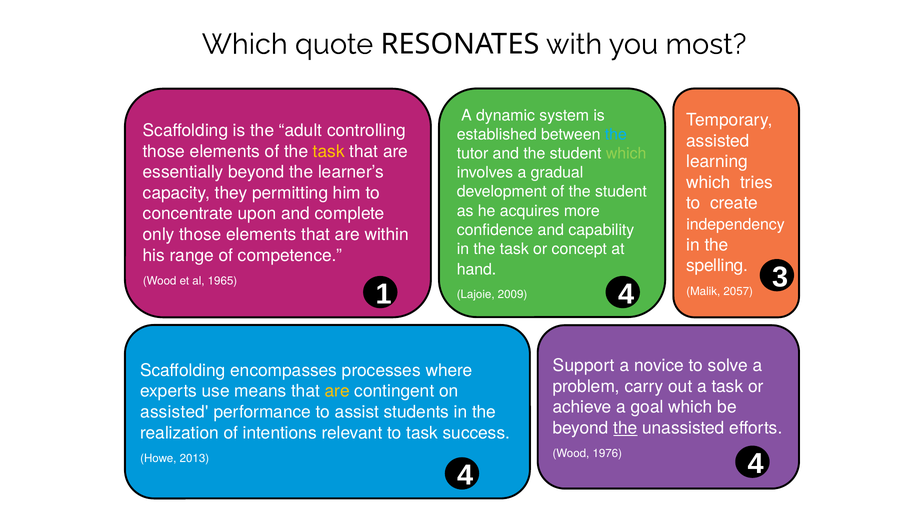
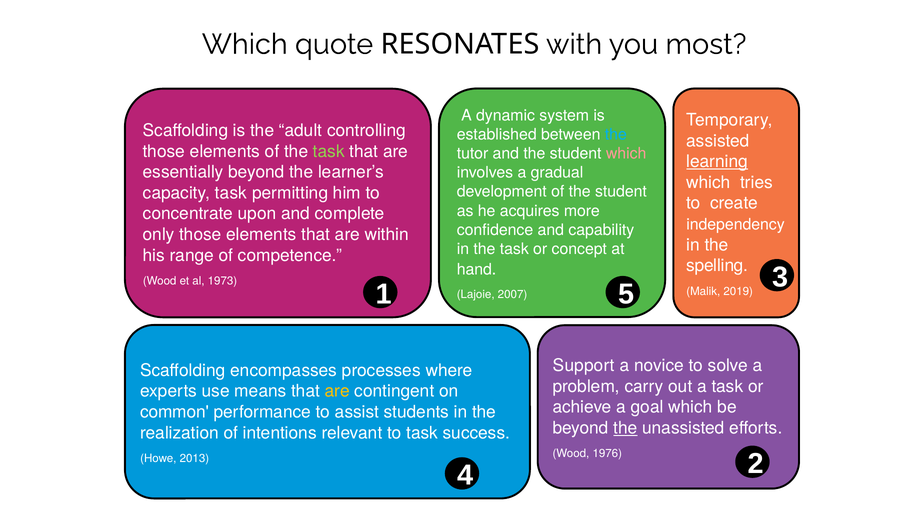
task at (329, 151) colour: yellow -> light green
which at (626, 154) colour: light green -> pink
learning underline: none -> present
capacity they: they -> task
1965: 1965 -> 1973
1 4: 4 -> 5
2057: 2057 -> 2019
2009: 2009 -> 2007
assisted at (174, 412): assisted -> common
4 4: 4 -> 2
